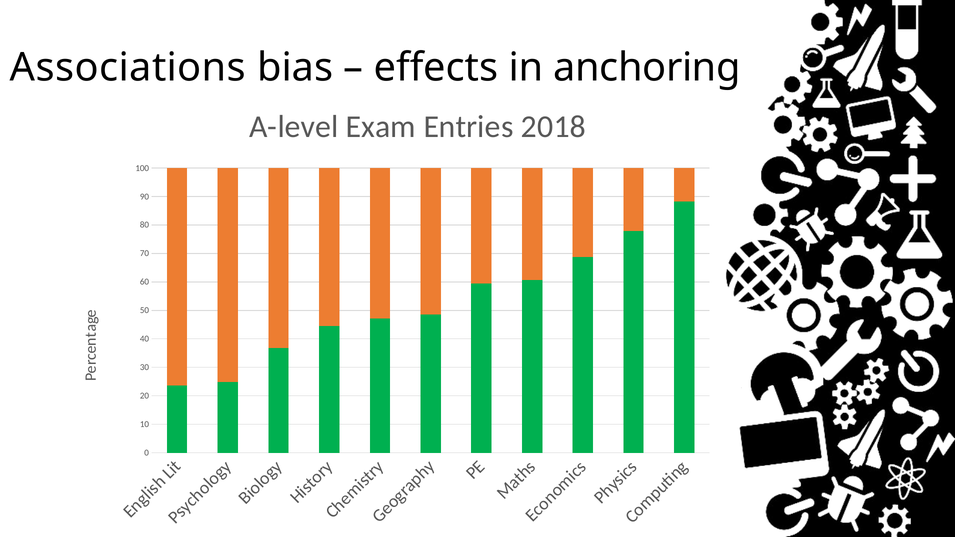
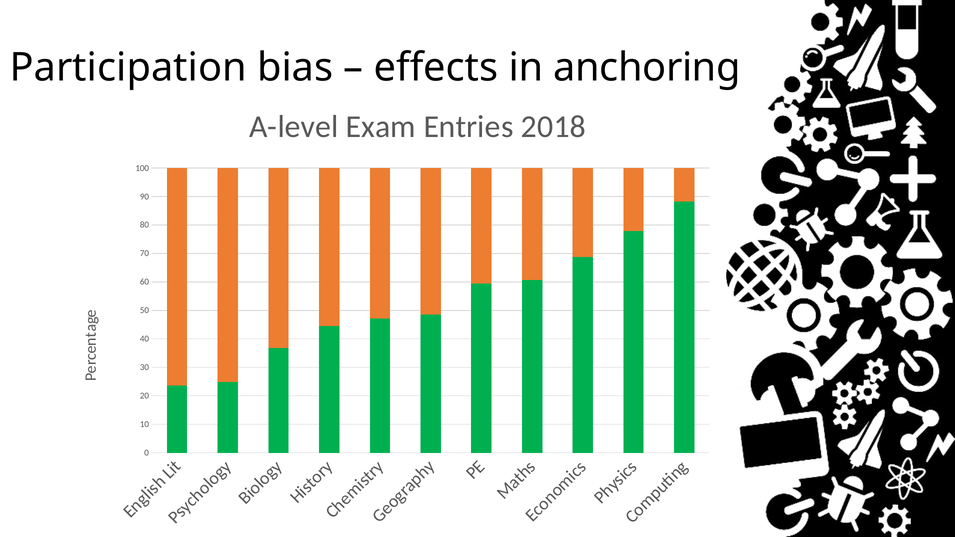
Associations: Associations -> Participation
